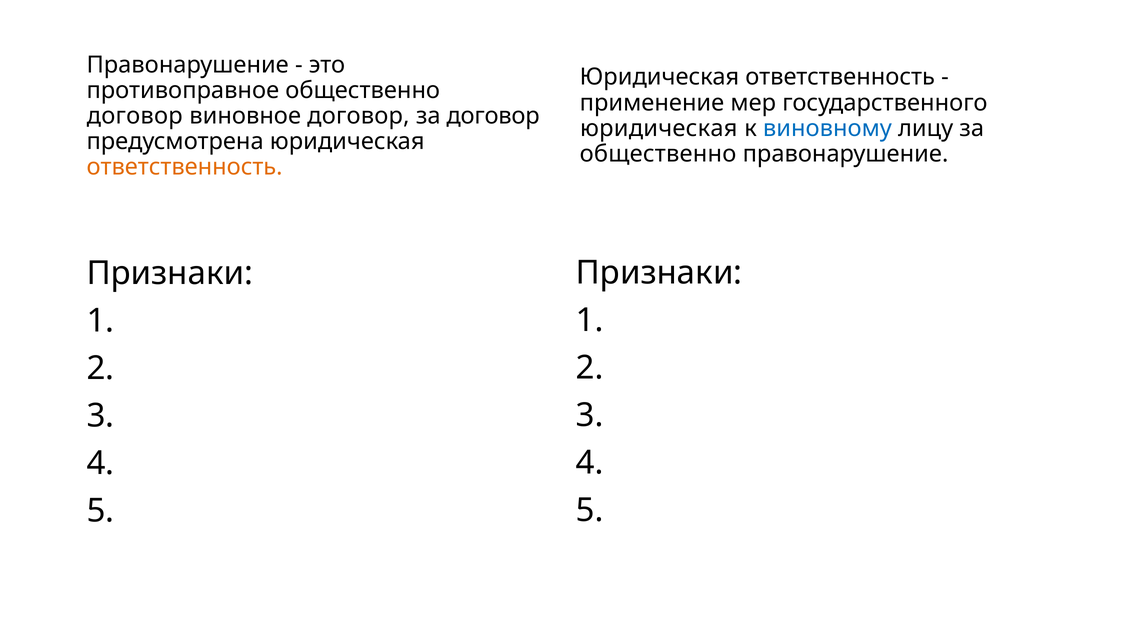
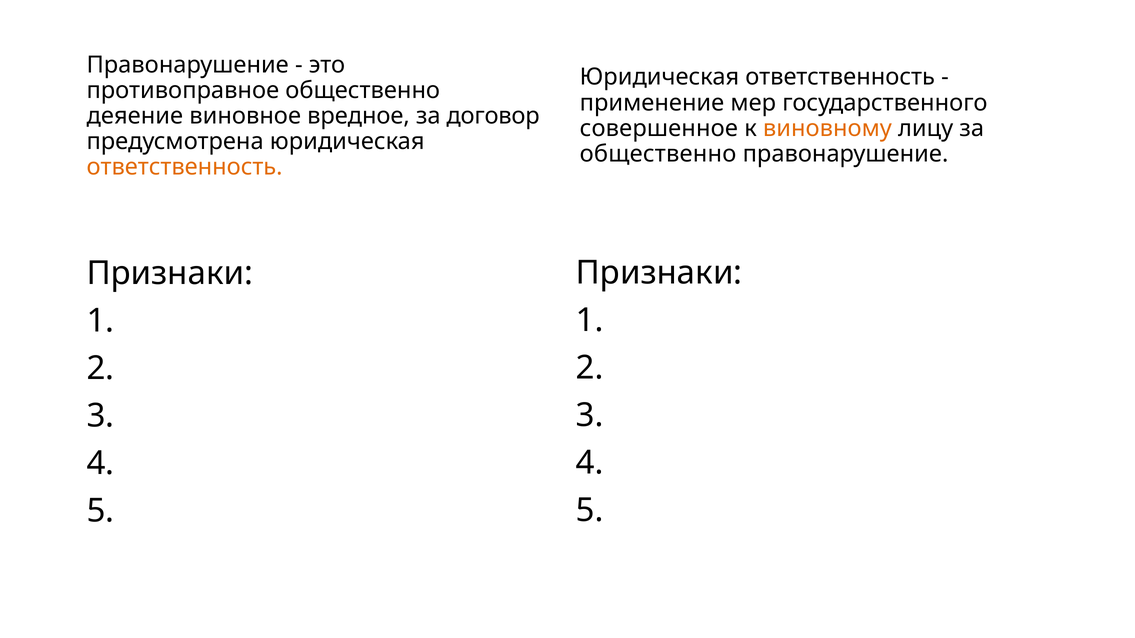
договор at (135, 116): договор -> деяение
виновное договор: договор -> вредное
юридическая at (659, 128): юридическая -> совершенное
виновному colour: blue -> orange
